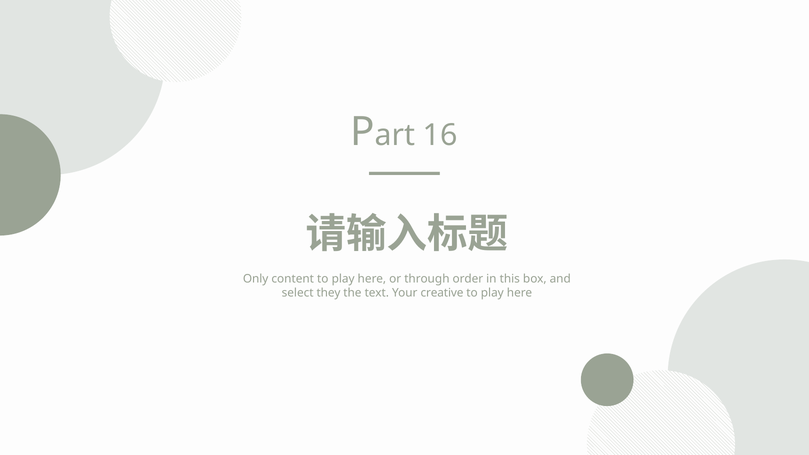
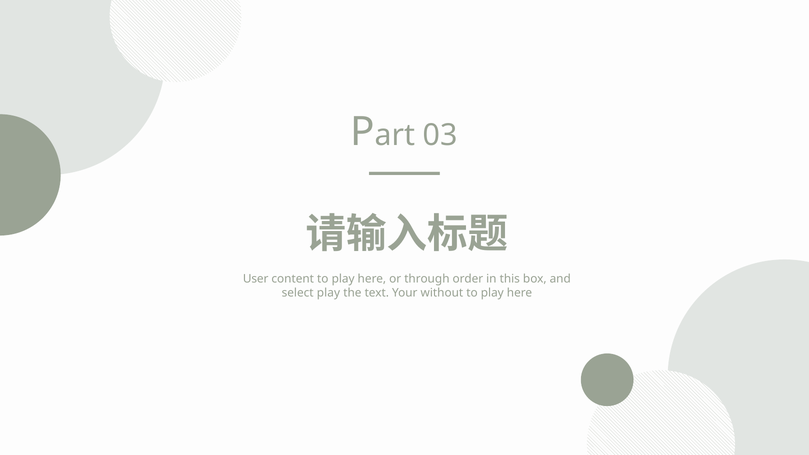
16: 16 -> 03
Only: Only -> User
select they: they -> play
creative: creative -> without
